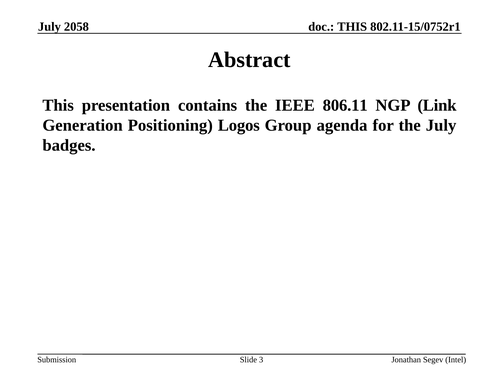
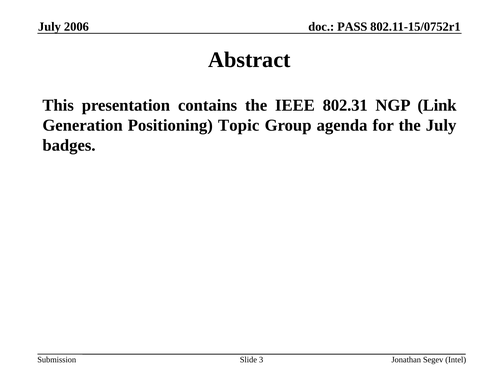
2058: 2058 -> 2006
THIS at (352, 27): THIS -> PASS
806.11: 806.11 -> 802.31
Logos: Logos -> Topic
